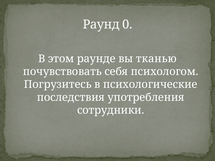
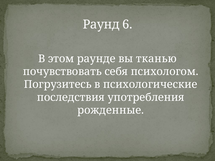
0: 0 -> 6
сотрудники: сотрудники -> рожденные
